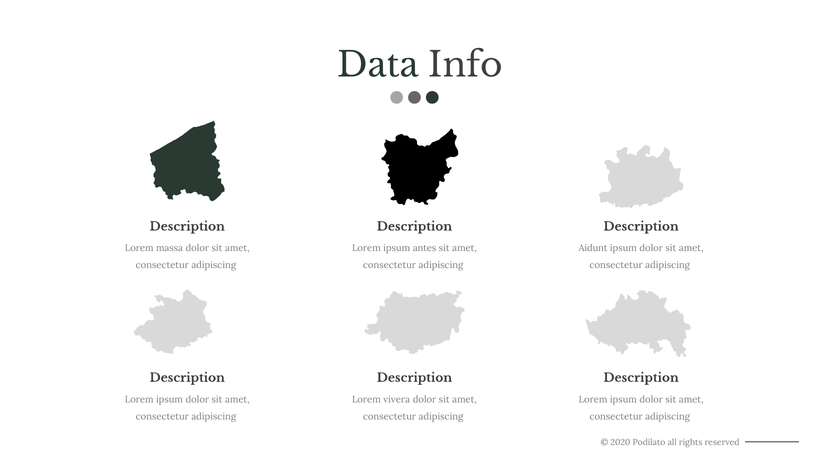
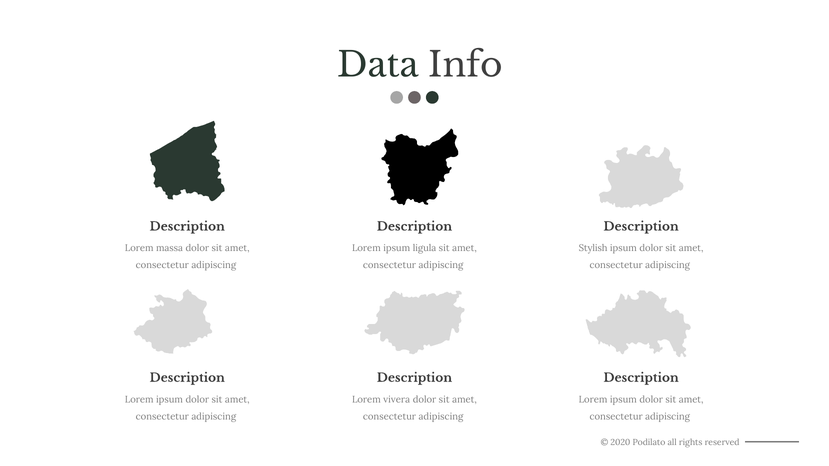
antes: antes -> ligula
Aidunt: Aidunt -> Stylish
